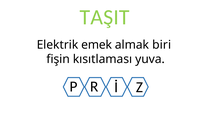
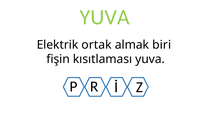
TAŞIT at (105, 17): TAŞIT -> YUVA
emek: emek -> ortak
